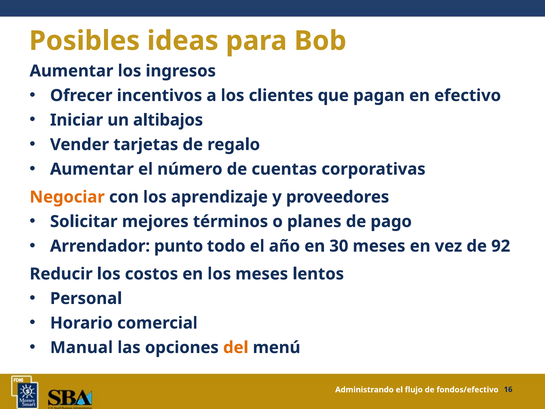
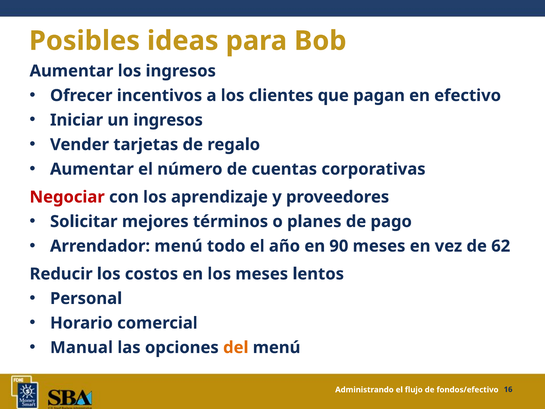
un altibajos: altibajos -> ingresos
Negociar colour: orange -> red
Arrendador punto: punto -> menú
30: 30 -> 90
92: 92 -> 62
